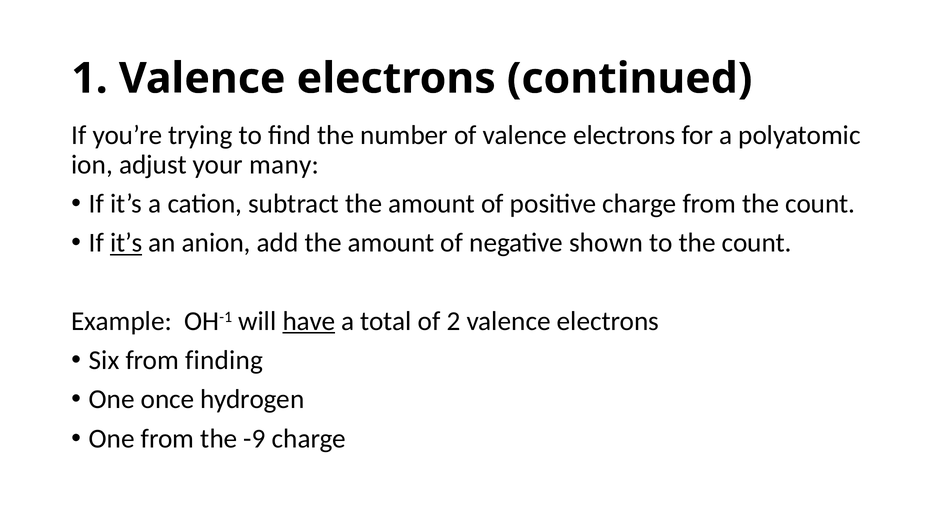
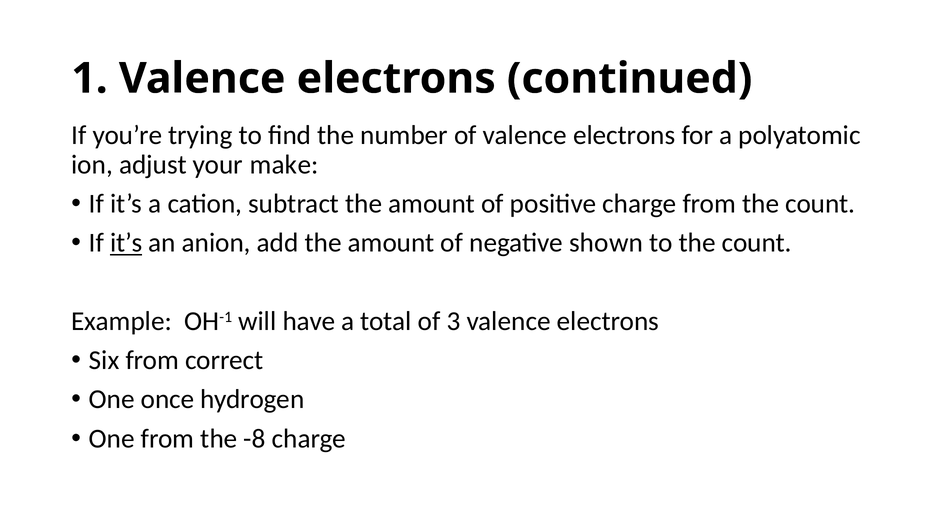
many: many -> make
have underline: present -> none
2: 2 -> 3
finding: finding -> correct
-9: -9 -> -8
